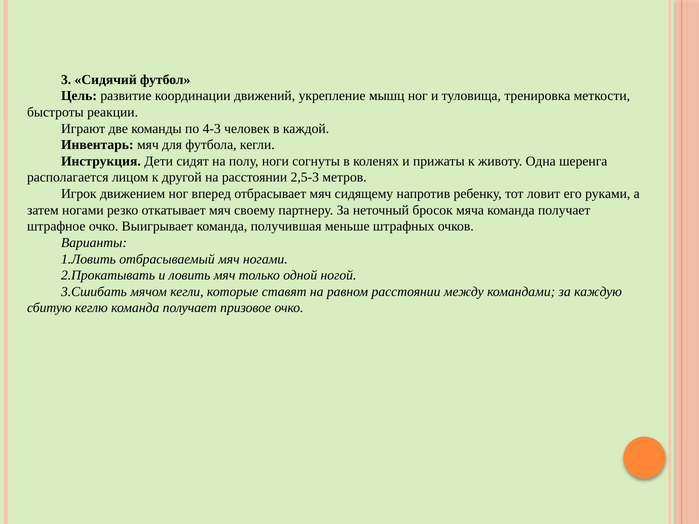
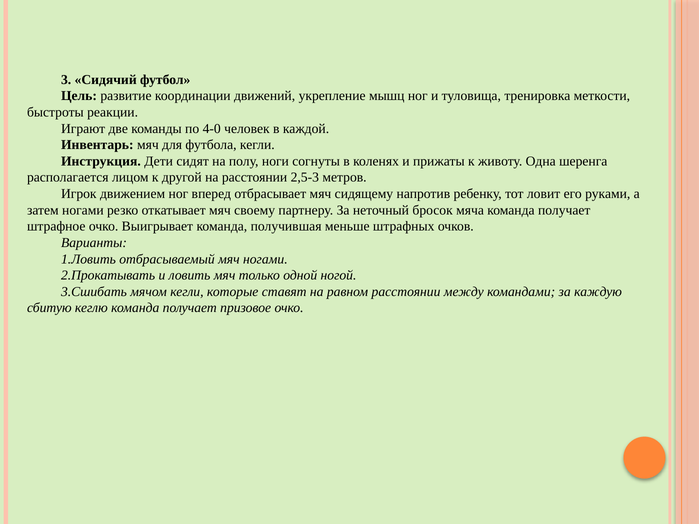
4-3: 4-3 -> 4-0
